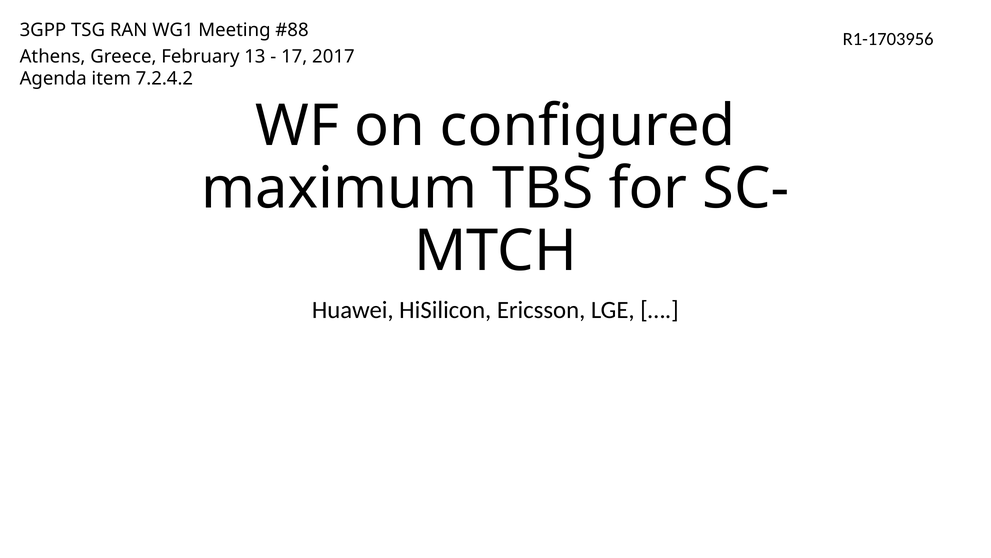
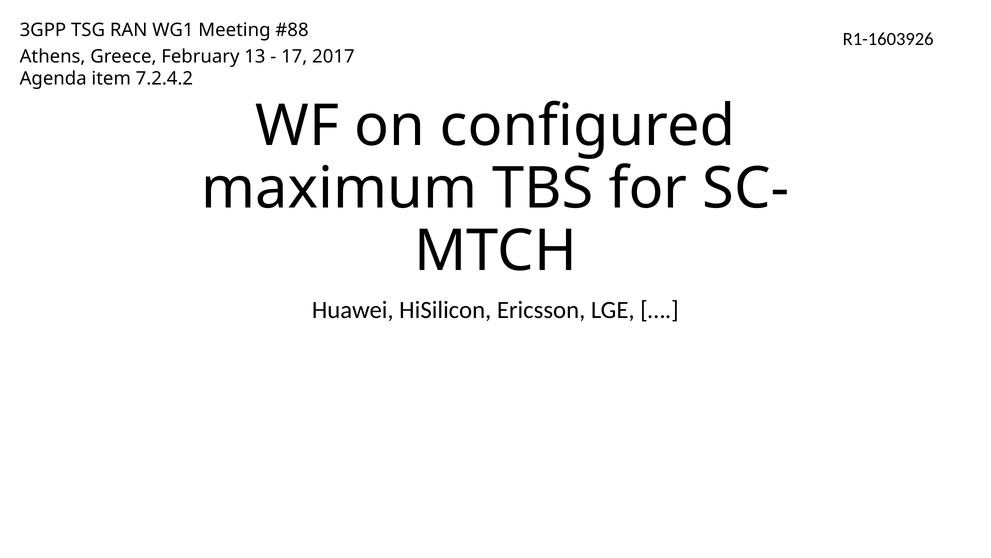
R1-1703956: R1-1703956 -> R1-1603926
